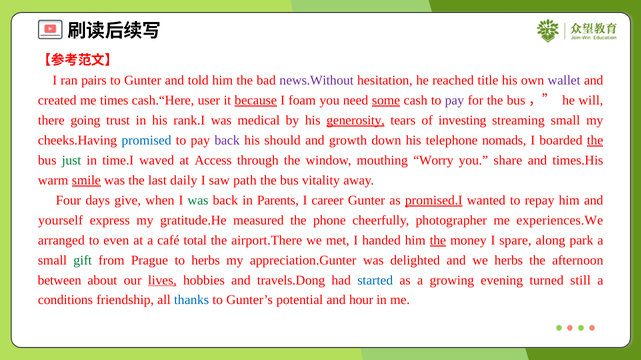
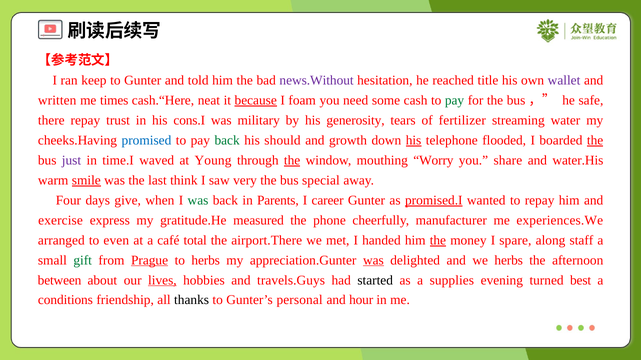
pairs: pairs -> keep
created: created -> written
user: user -> neat
some underline: present -> none
pay at (455, 100) colour: purple -> green
will: will -> safe
there going: going -> repay
rank.I: rank.I -> cons.I
medical: medical -> military
generosity underline: present -> none
investing: investing -> fertilizer
streaming small: small -> water
back at (227, 140) colour: purple -> green
his at (414, 140) underline: none -> present
nomads: nomads -> flooded
just colour: green -> purple
Access: Access -> Young
the at (292, 160) underline: none -> present
times.His: times.His -> water.His
daily: daily -> think
path: path -> very
vitality: vitality -> special
yourself: yourself -> exercise
photographer: photographer -> manufacturer
park: park -> staff
Prague underline: none -> present
was at (373, 261) underline: none -> present
travels.Dong: travels.Dong -> travels.Guys
started colour: blue -> black
growing: growing -> supplies
still: still -> best
thanks colour: blue -> black
potential: potential -> personal
